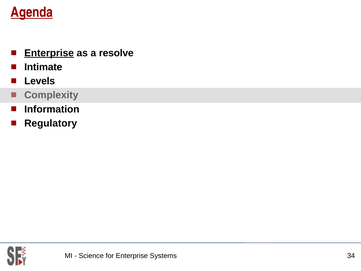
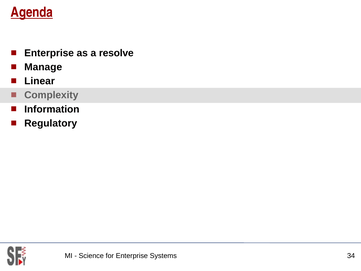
Enterprise at (49, 53) underline: present -> none
Intimate: Intimate -> Manage
Levels: Levels -> Linear
